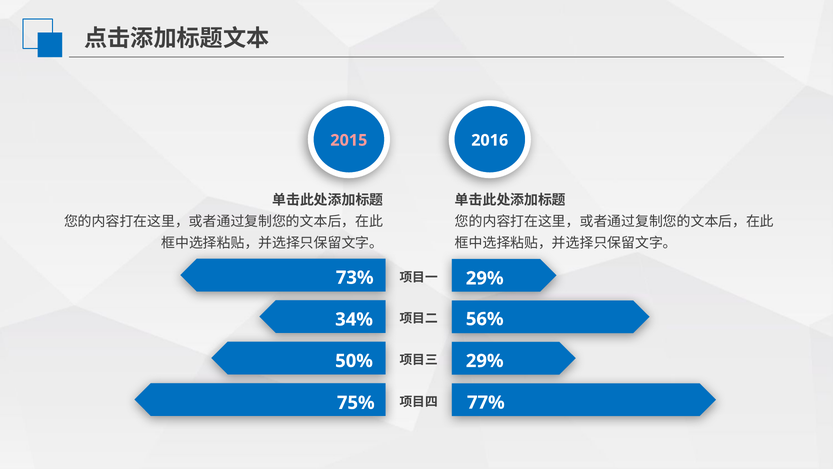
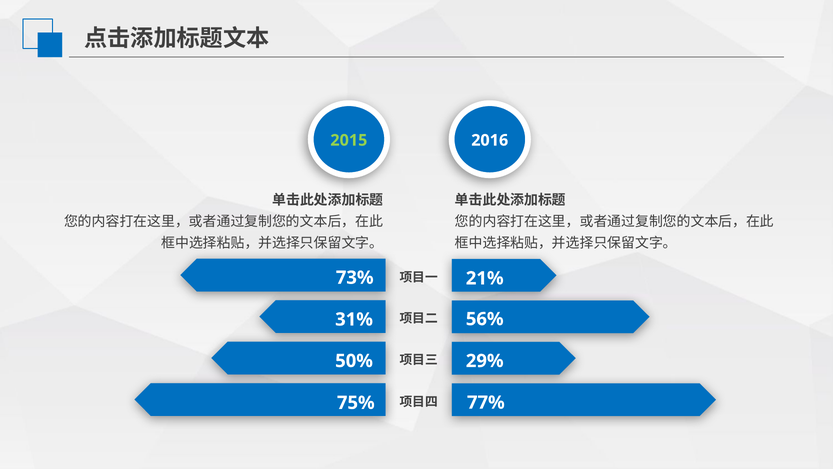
2015 colour: pink -> light green
29% at (485, 278): 29% -> 21%
34%: 34% -> 31%
